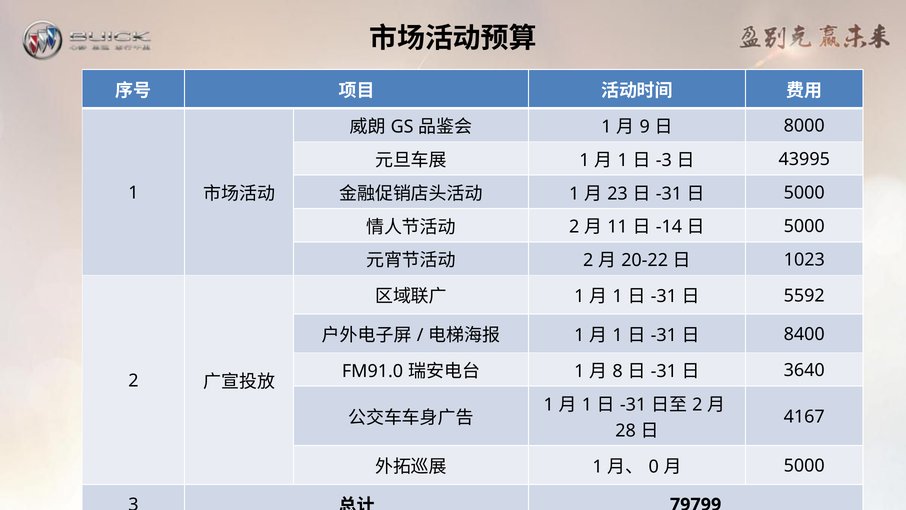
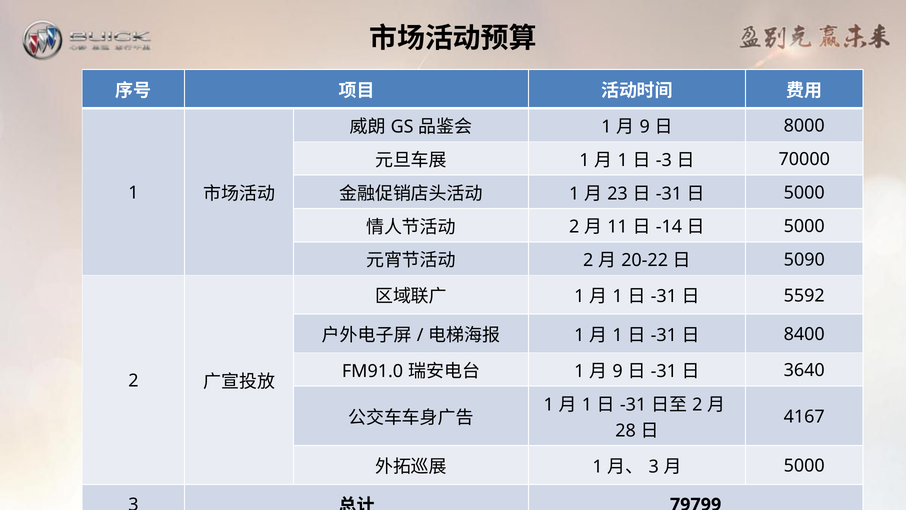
43995: 43995 -> 70000
1023: 1023 -> 5090
8 at (618, 371): 8 -> 9
0 at (654, 466): 0 -> 3
